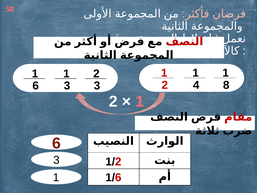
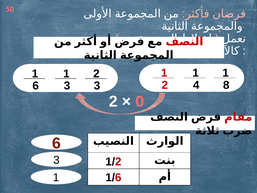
1 at (140, 101): 1 -> 0
